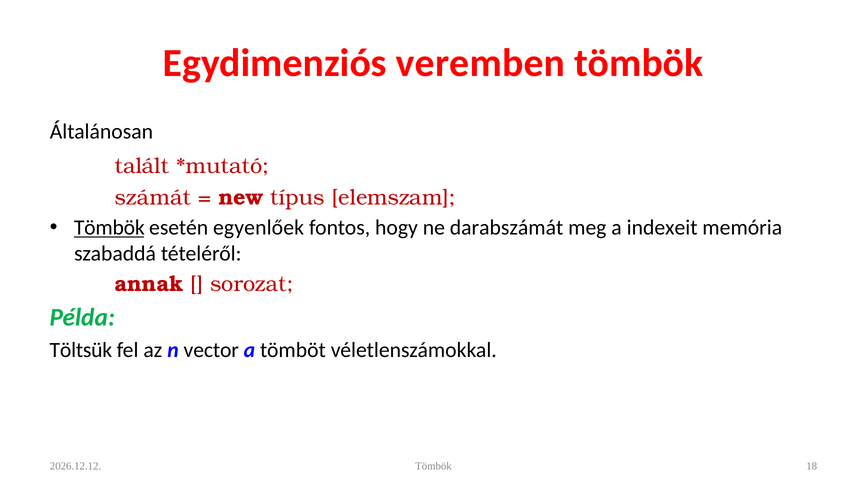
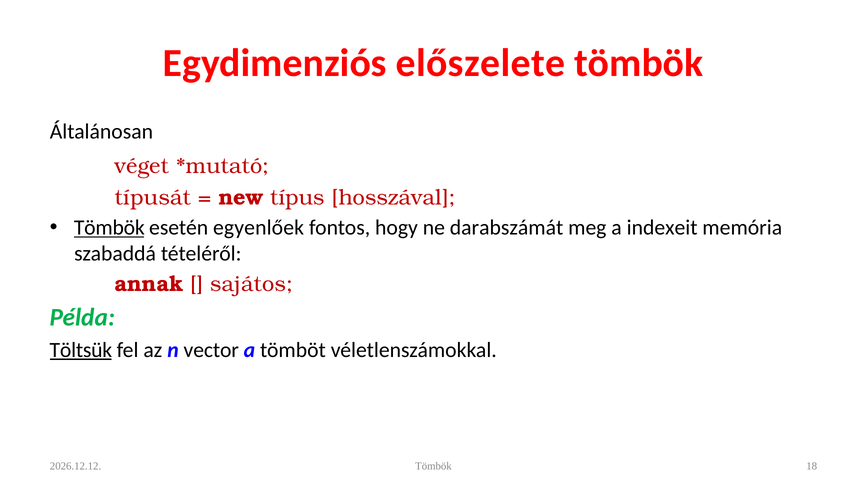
veremben: veremben -> előszelete
talált: talált -> véget
számát: számát -> típusát
elemszam: elemszam -> hosszával
sorozat: sorozat -> sajátos
Töltsük underline: none -> present
